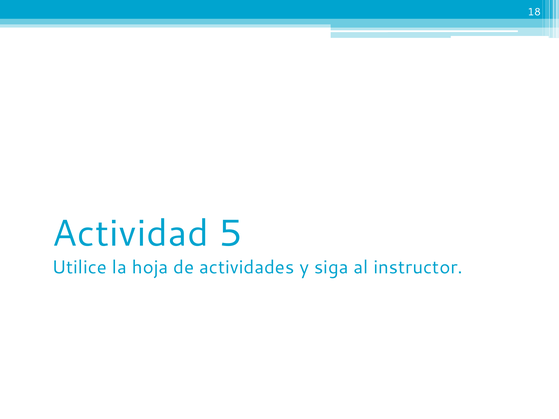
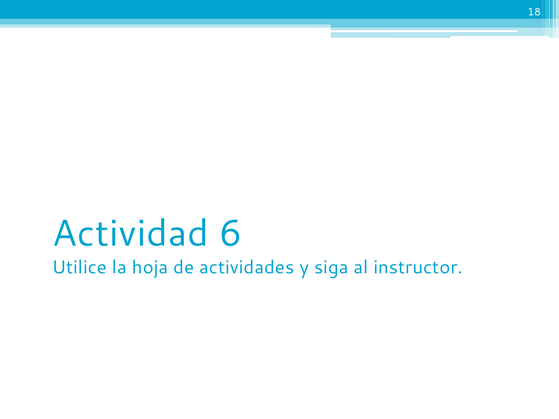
5: 5 -> 6
